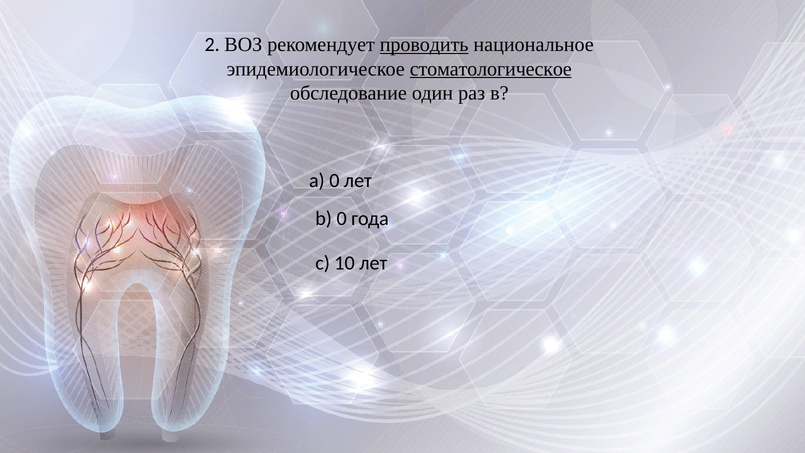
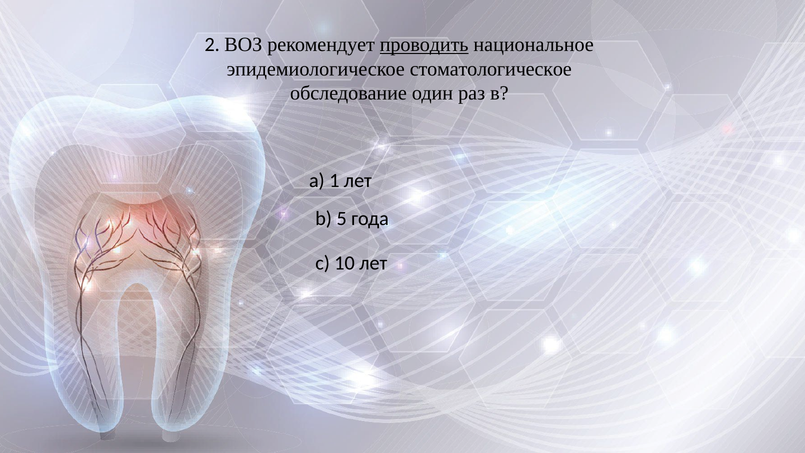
стоматологическое underline: present -> none
a 0: 0 -> 1
b 0: 0 -> 5
